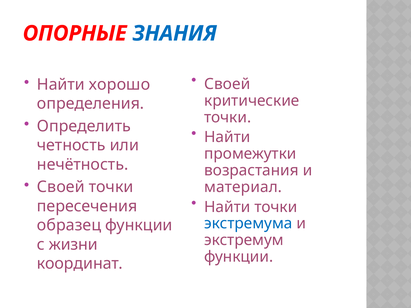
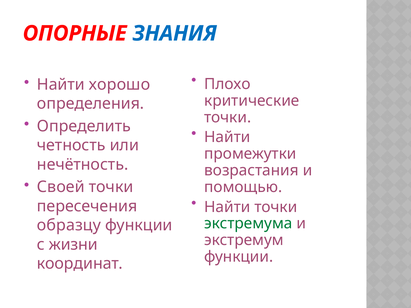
Своей at (227, 84): Своей -> Плохо
материал: материал -> помощью
экстремума colour: blue -> green
образец: образец -> образцу
